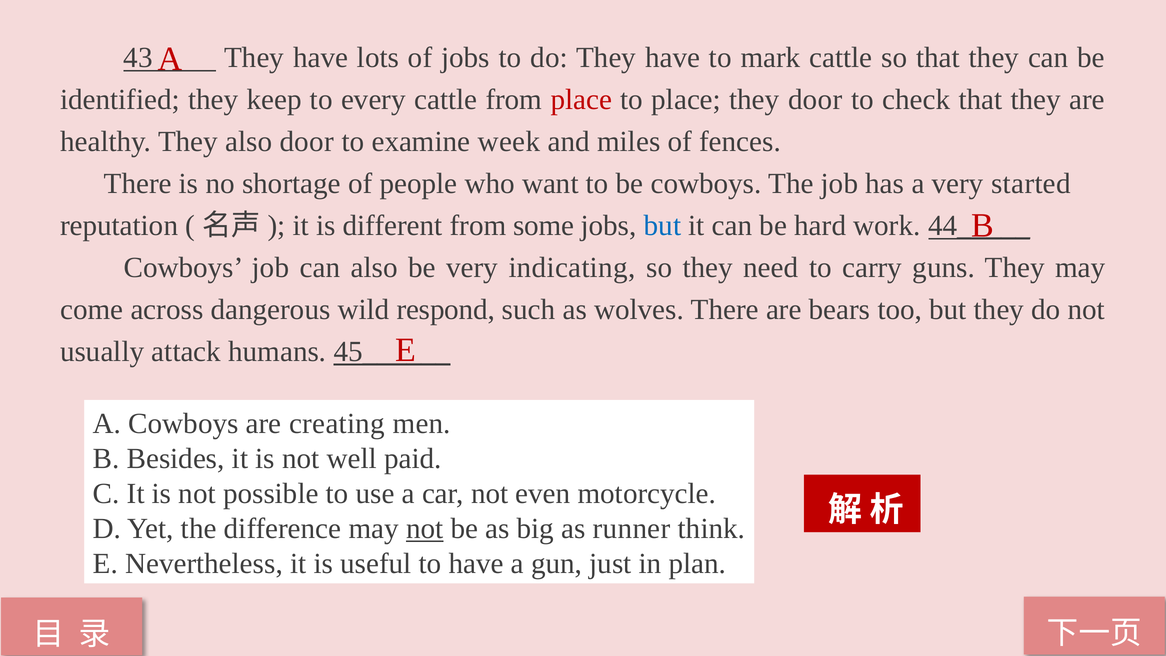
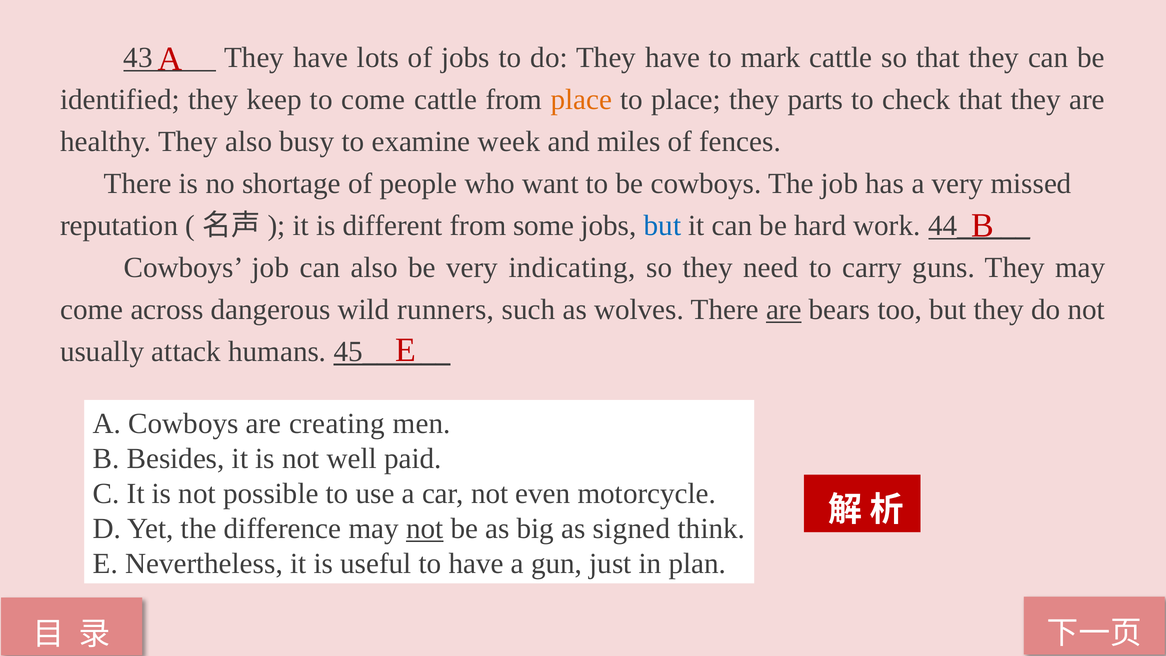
to every: every -> come
place at (581, 100) colour: red -> orange
they door: door -> parts
also door: door -> busy
started: started -> missed
respond: respond -> runners
are at (784, 310) underline: none -> present
runner: runner -> signed
